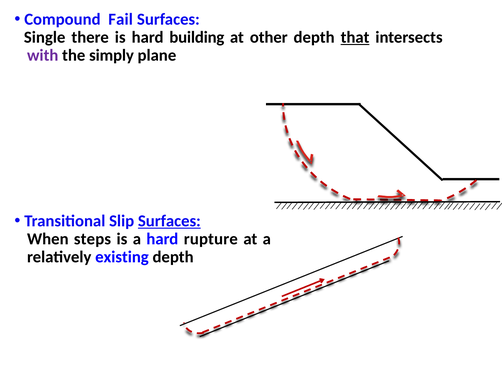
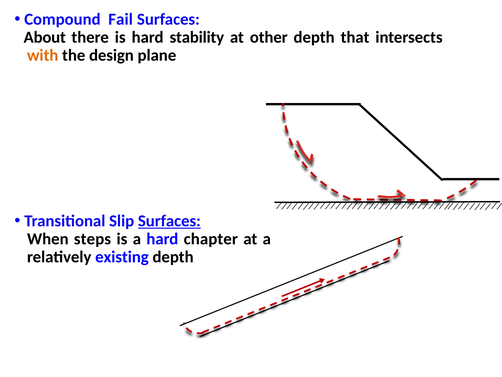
Single: Single -> About
building: building -> stability
that underline: present -> none
with colour: purple -> orange
simply: simply -> design
rupture: rupture -> chapter
